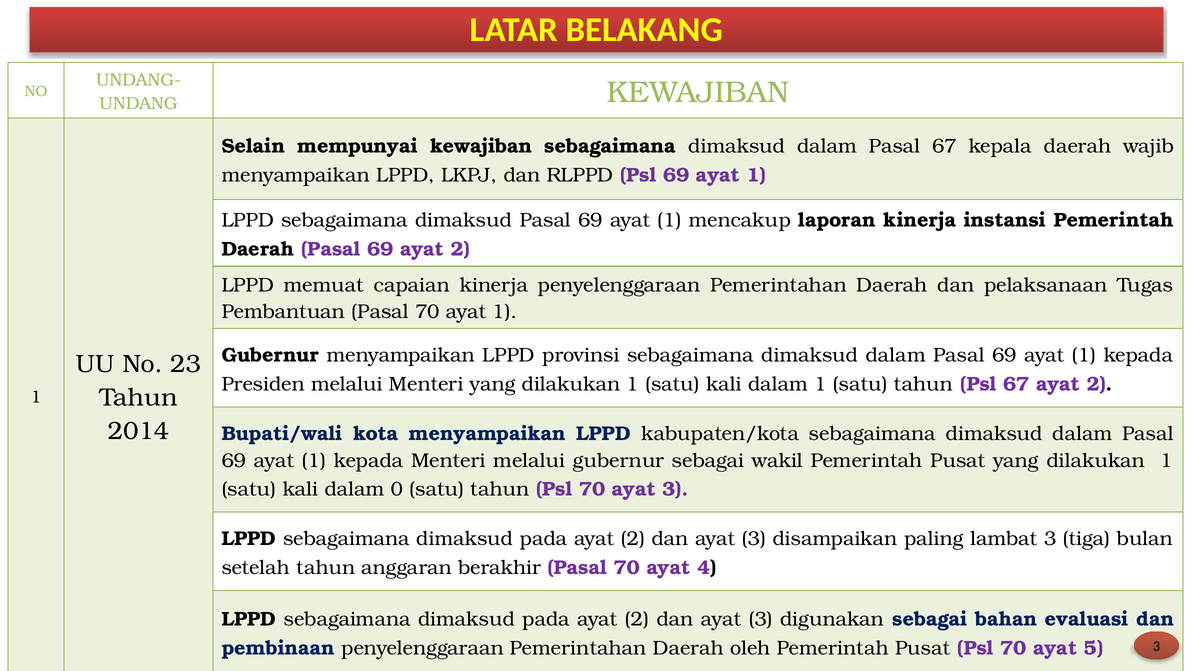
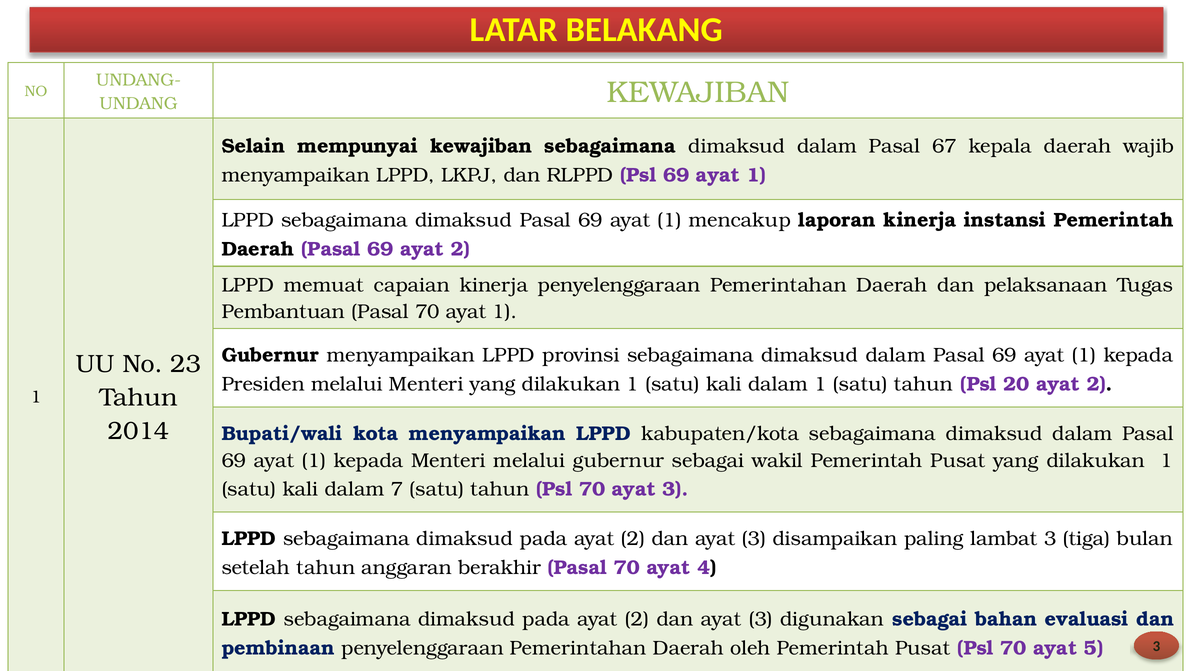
Psl 67: 67 -> 20
0: 0 -> 7
